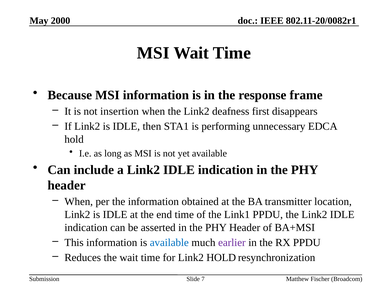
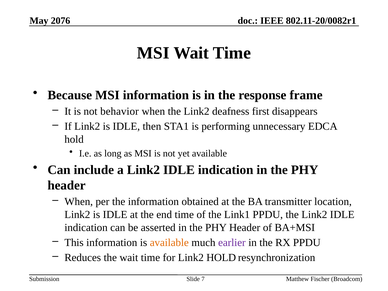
2000: 2000 -> 2076
insertion: insertion -> behavior
available at (169, 243) colour: blue -> orange
